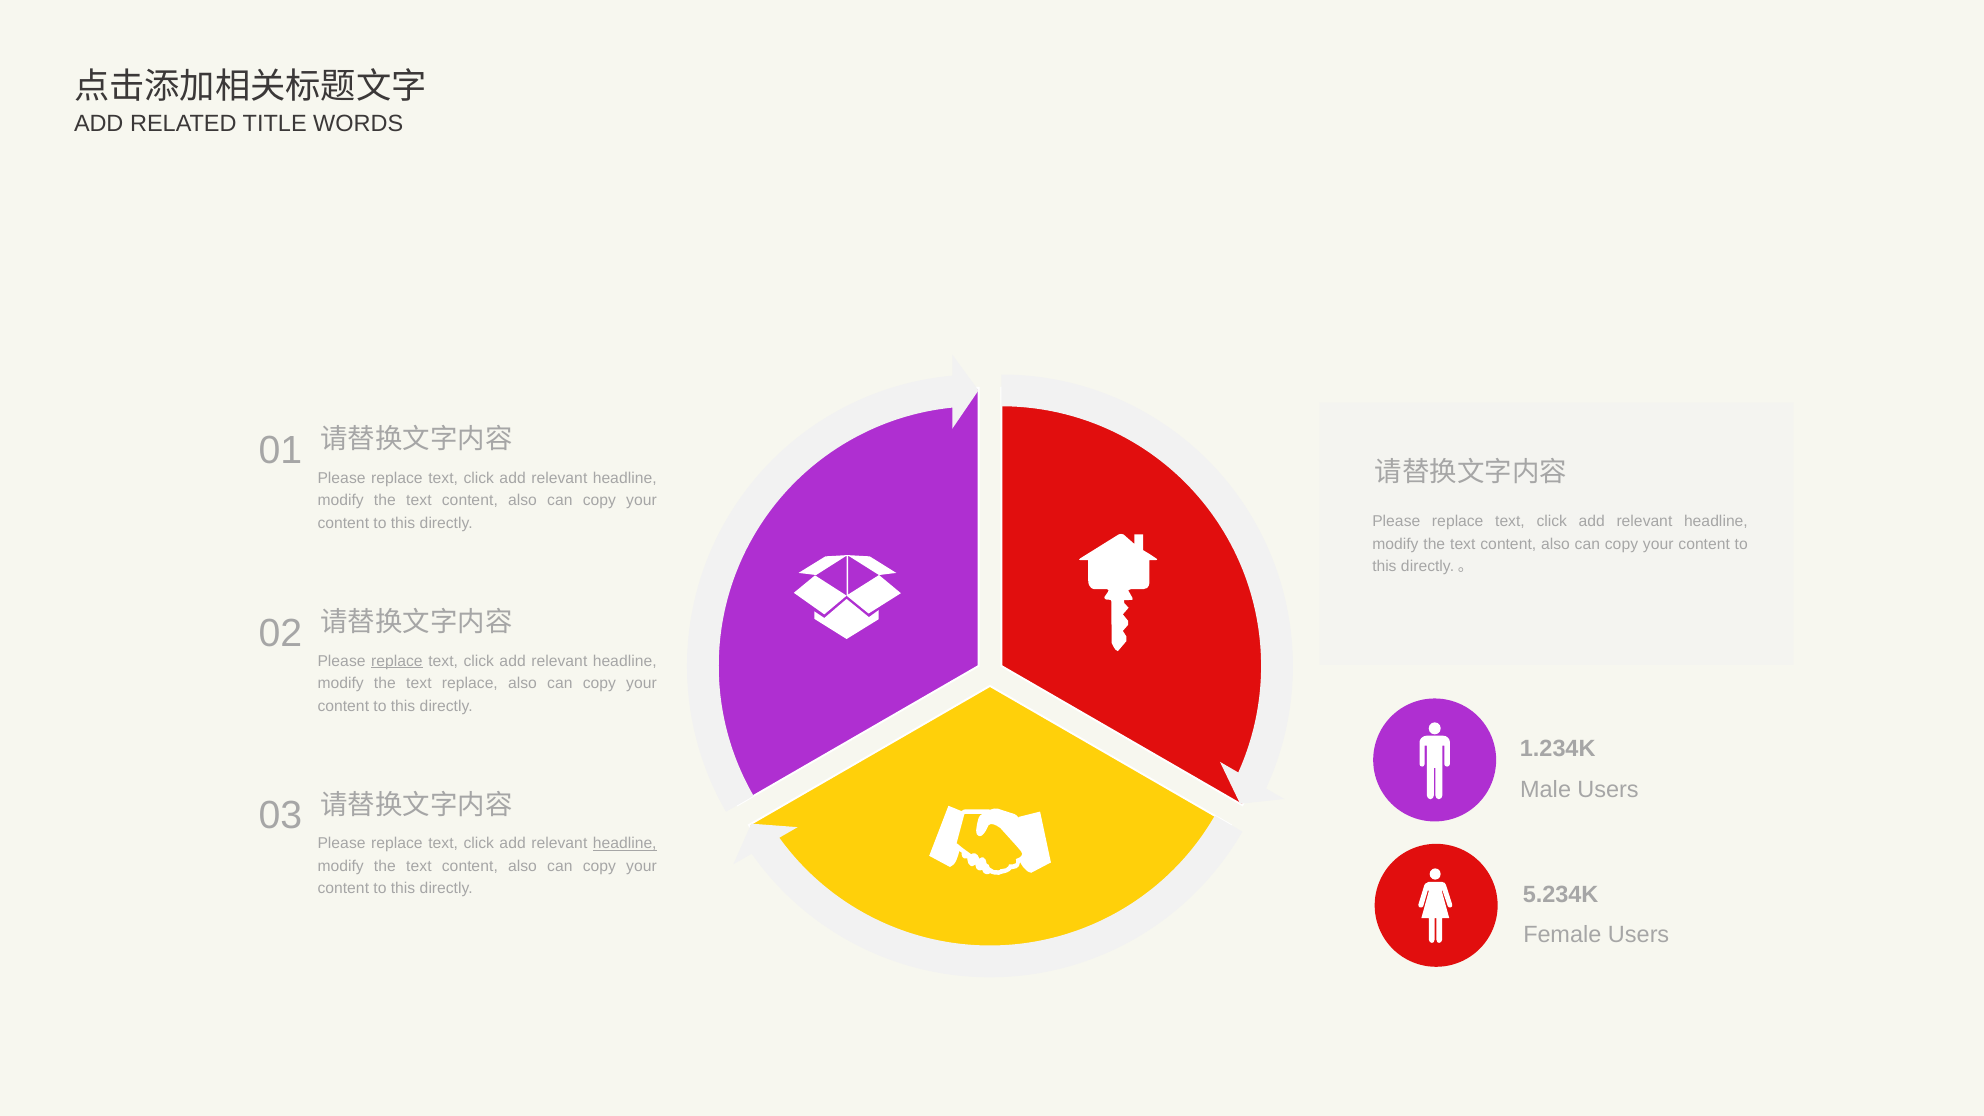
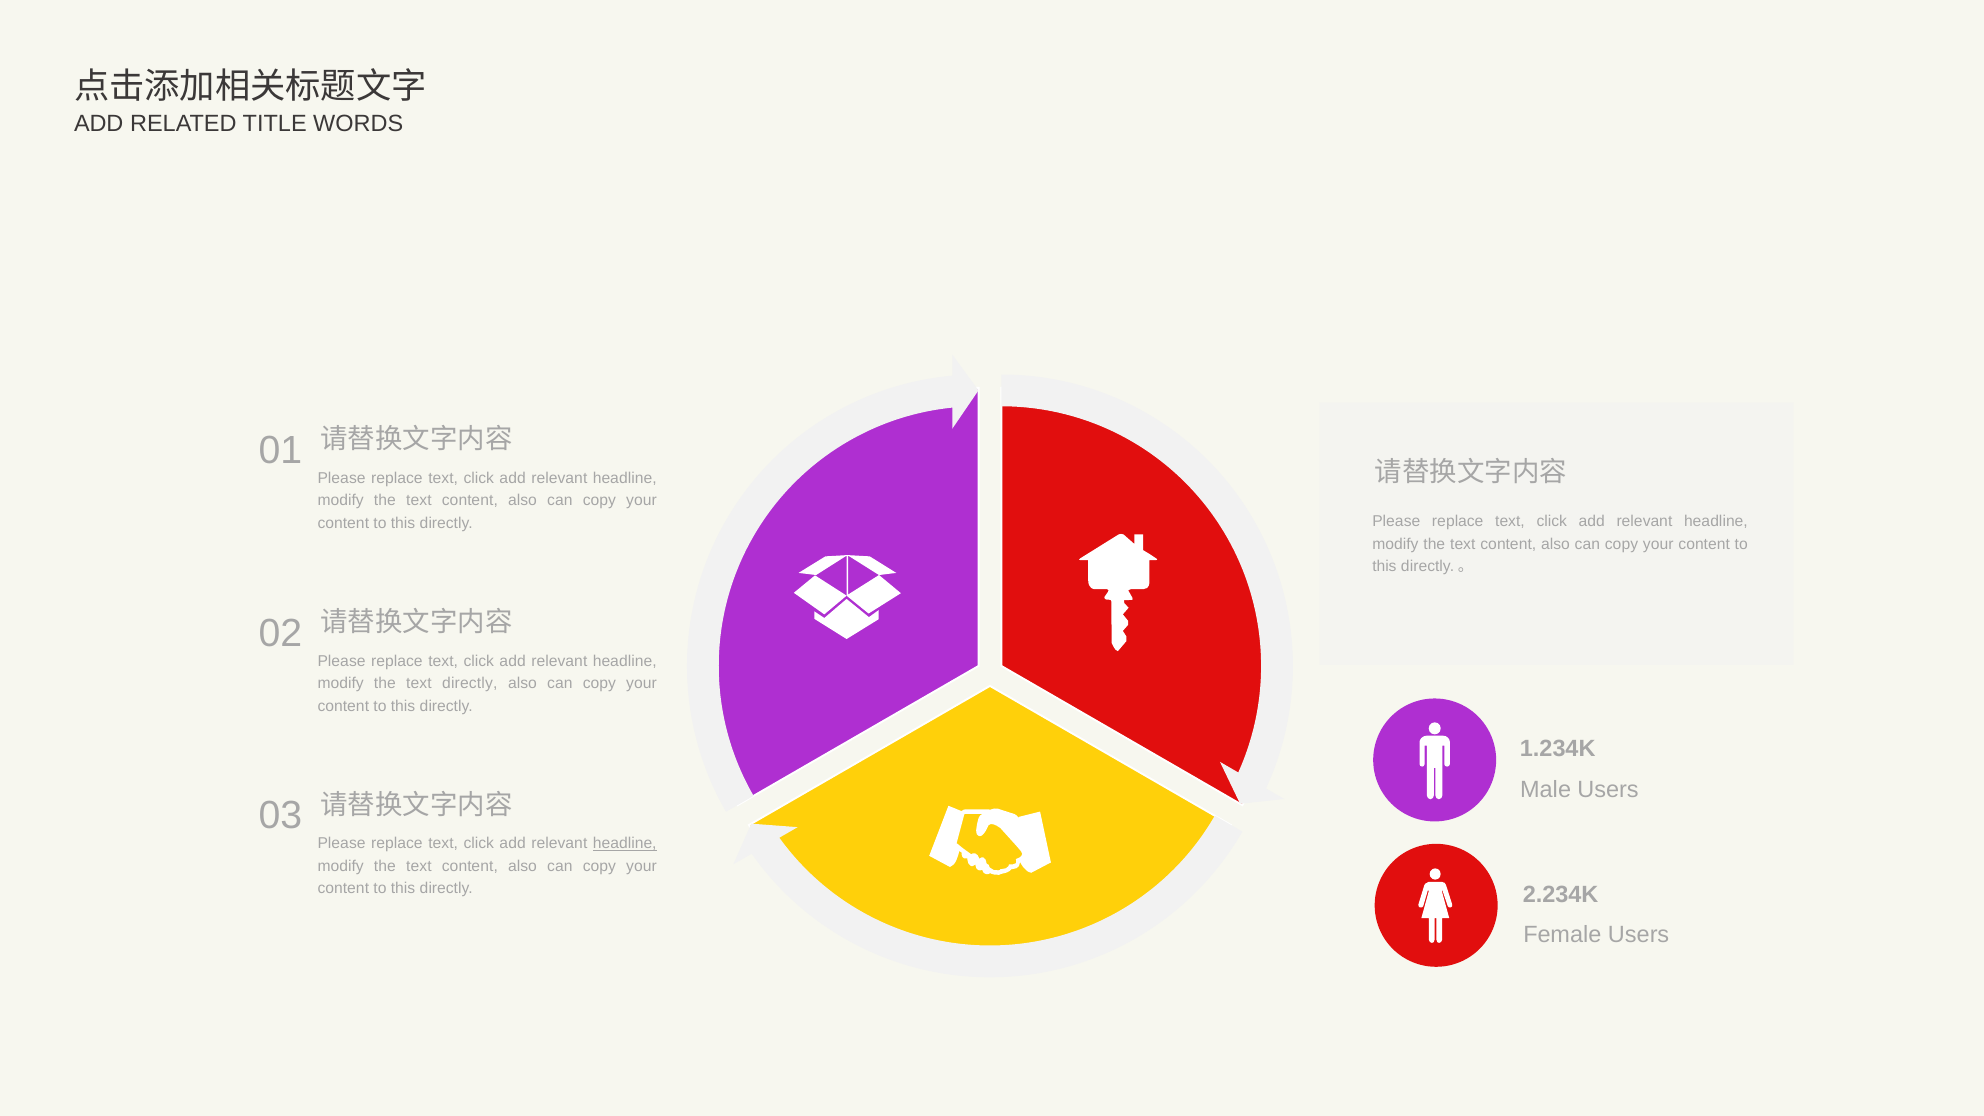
replace at (397, 661) underline: present -> none
text replace: replace -> directly
5.234K: 5.234K -> 2.234K
